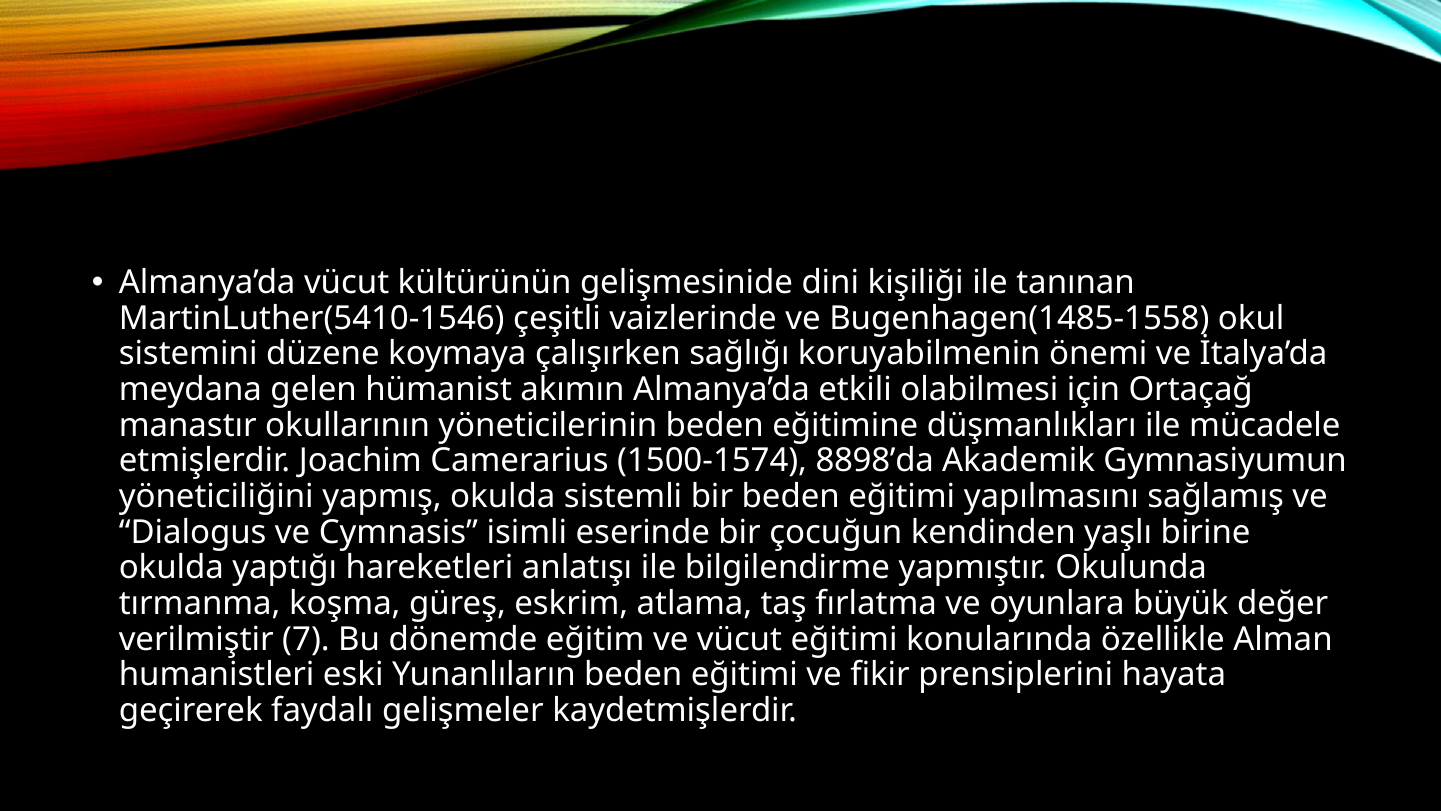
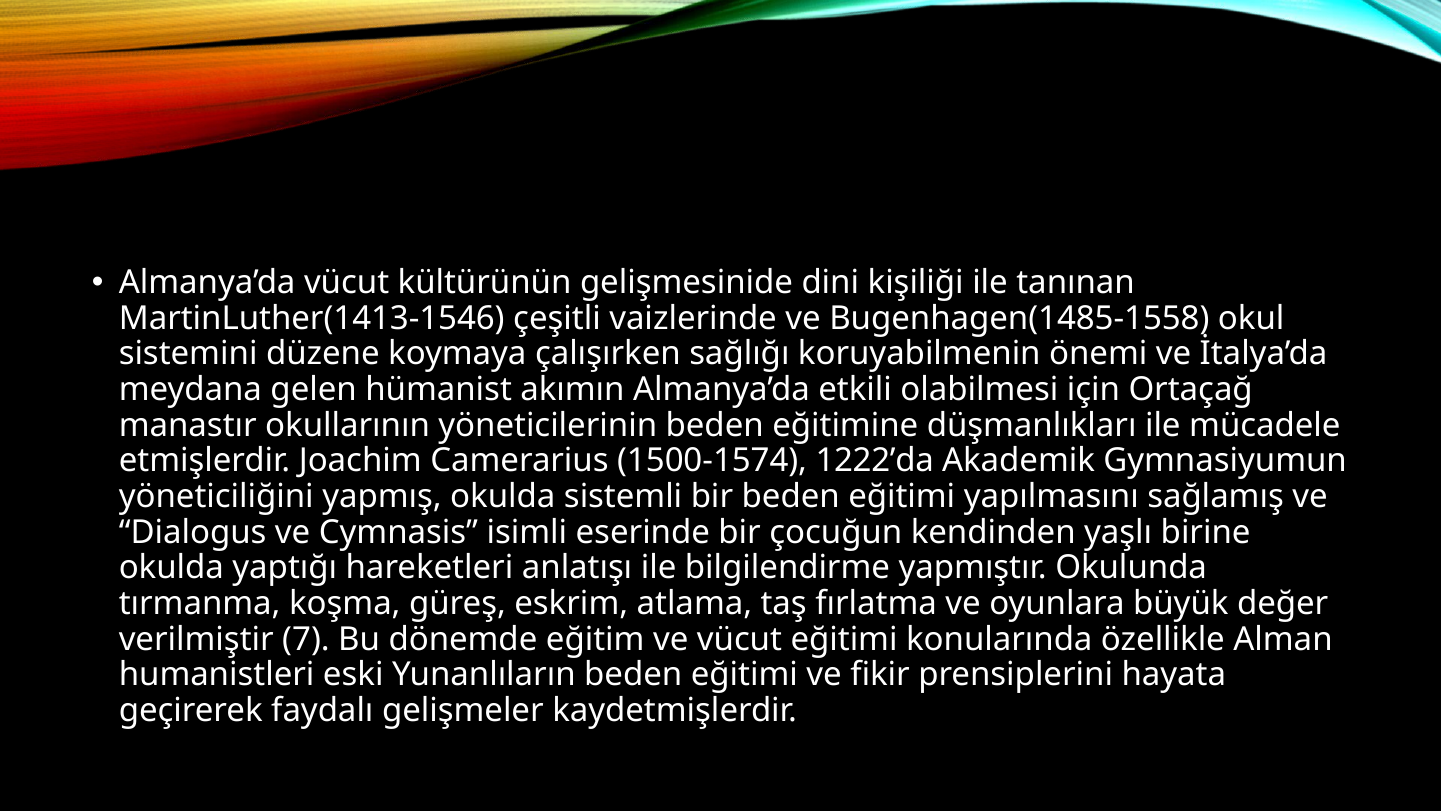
MartinLuther(5410-1546: MartinLuther(5410-1546 -> MartinLuther(1413-1546
8898’da: 8898’da -> 1222’da
